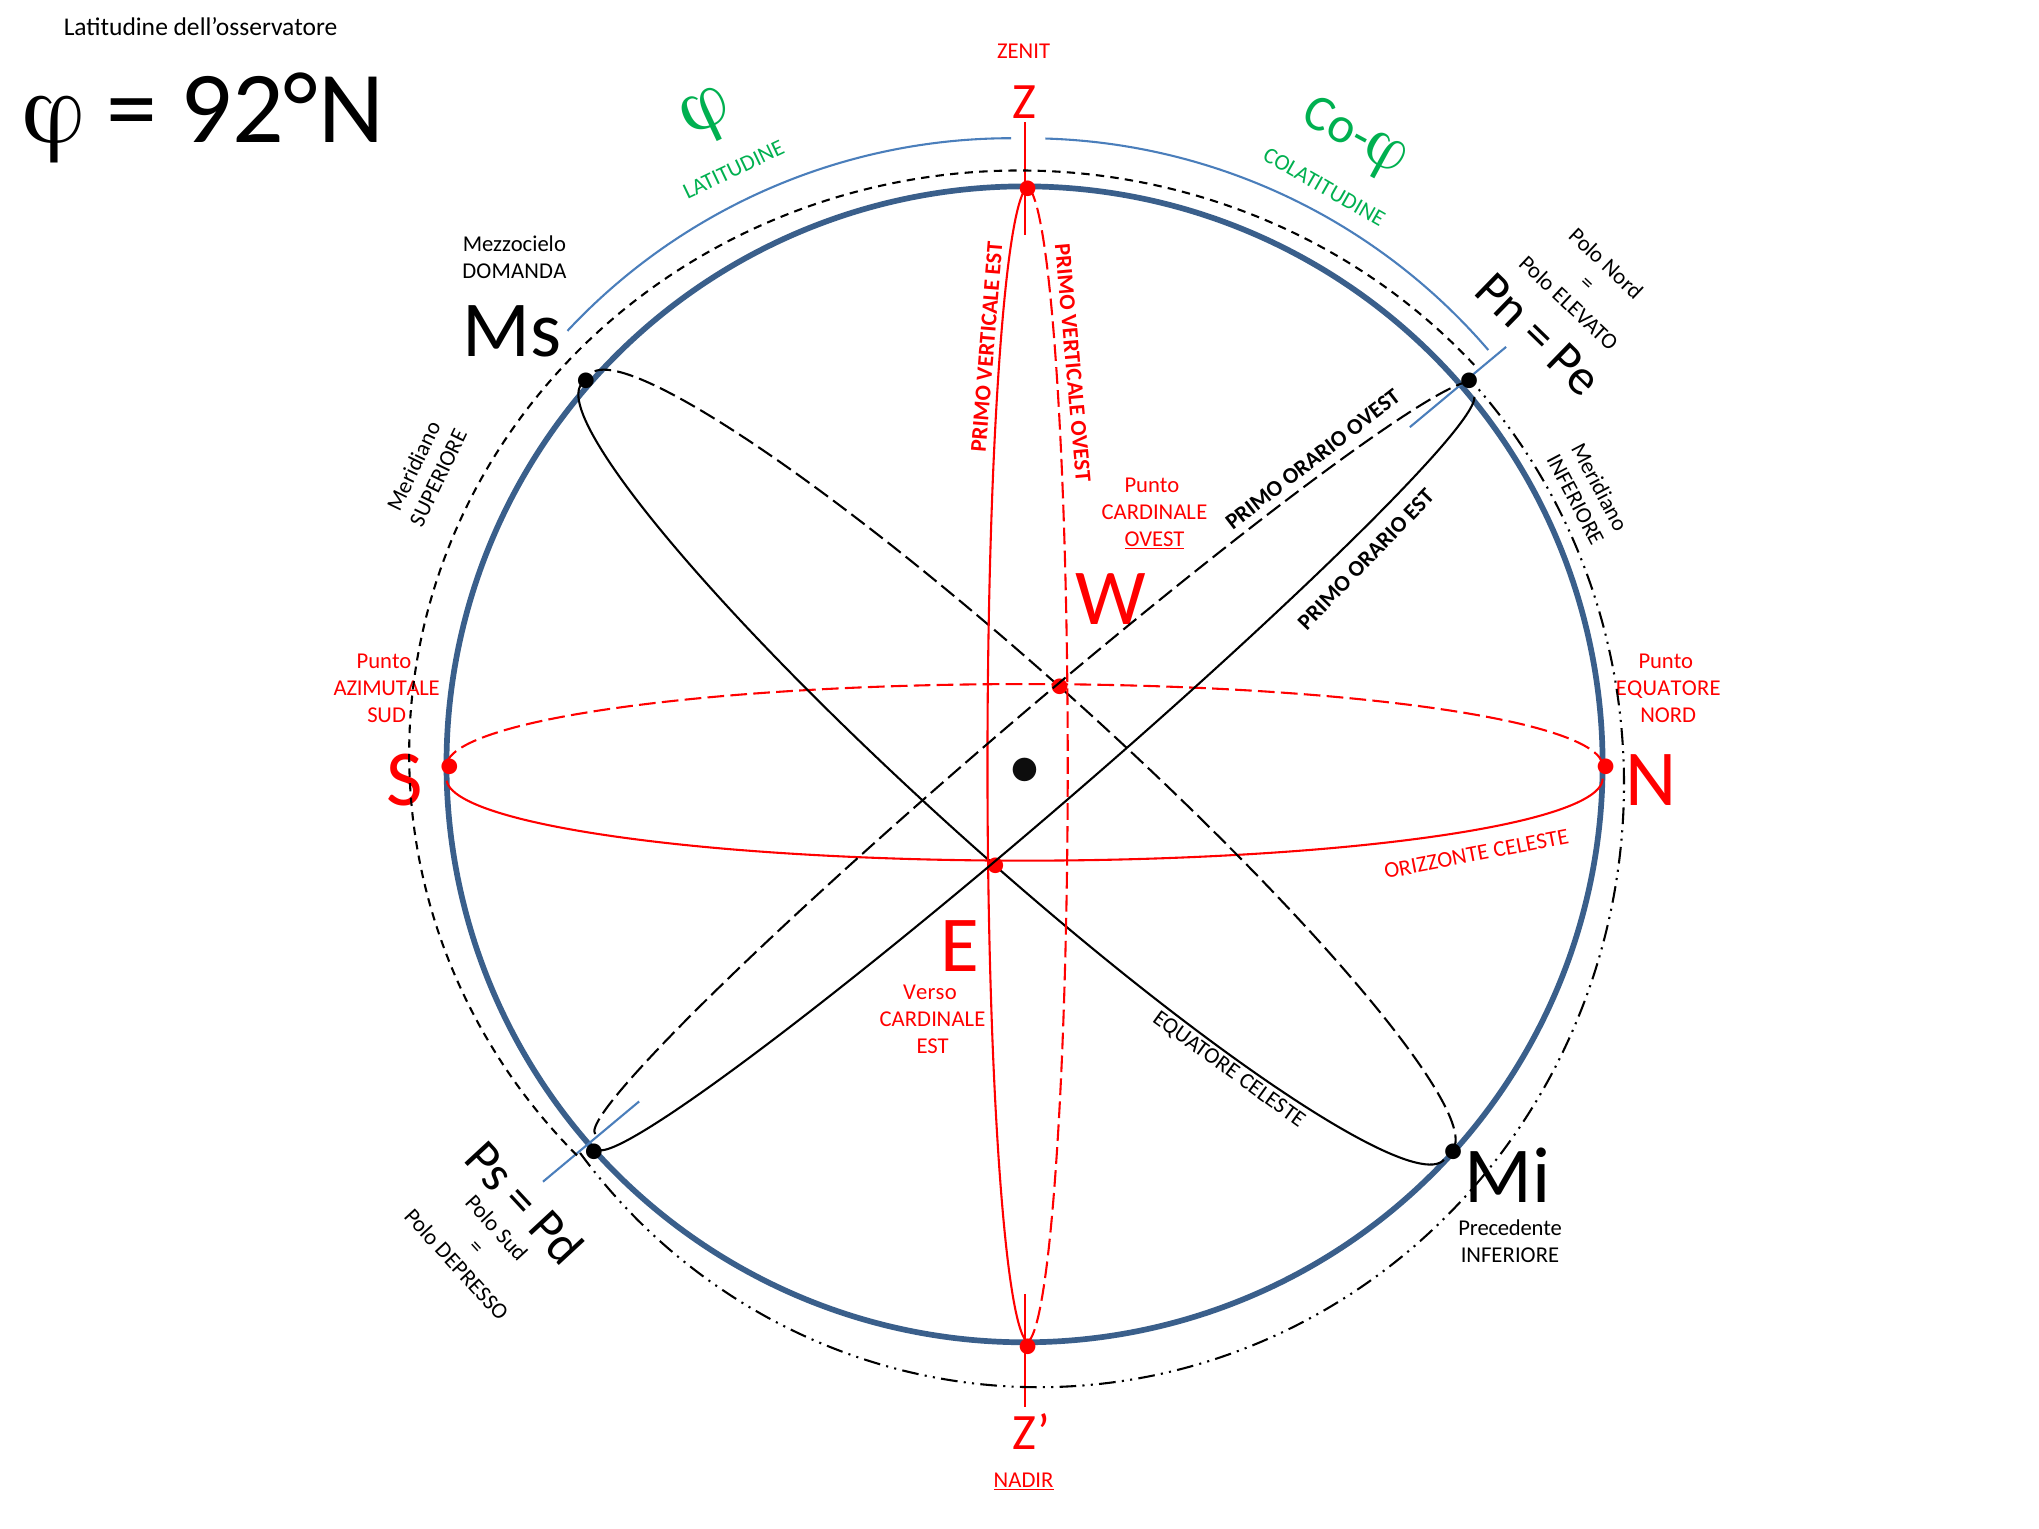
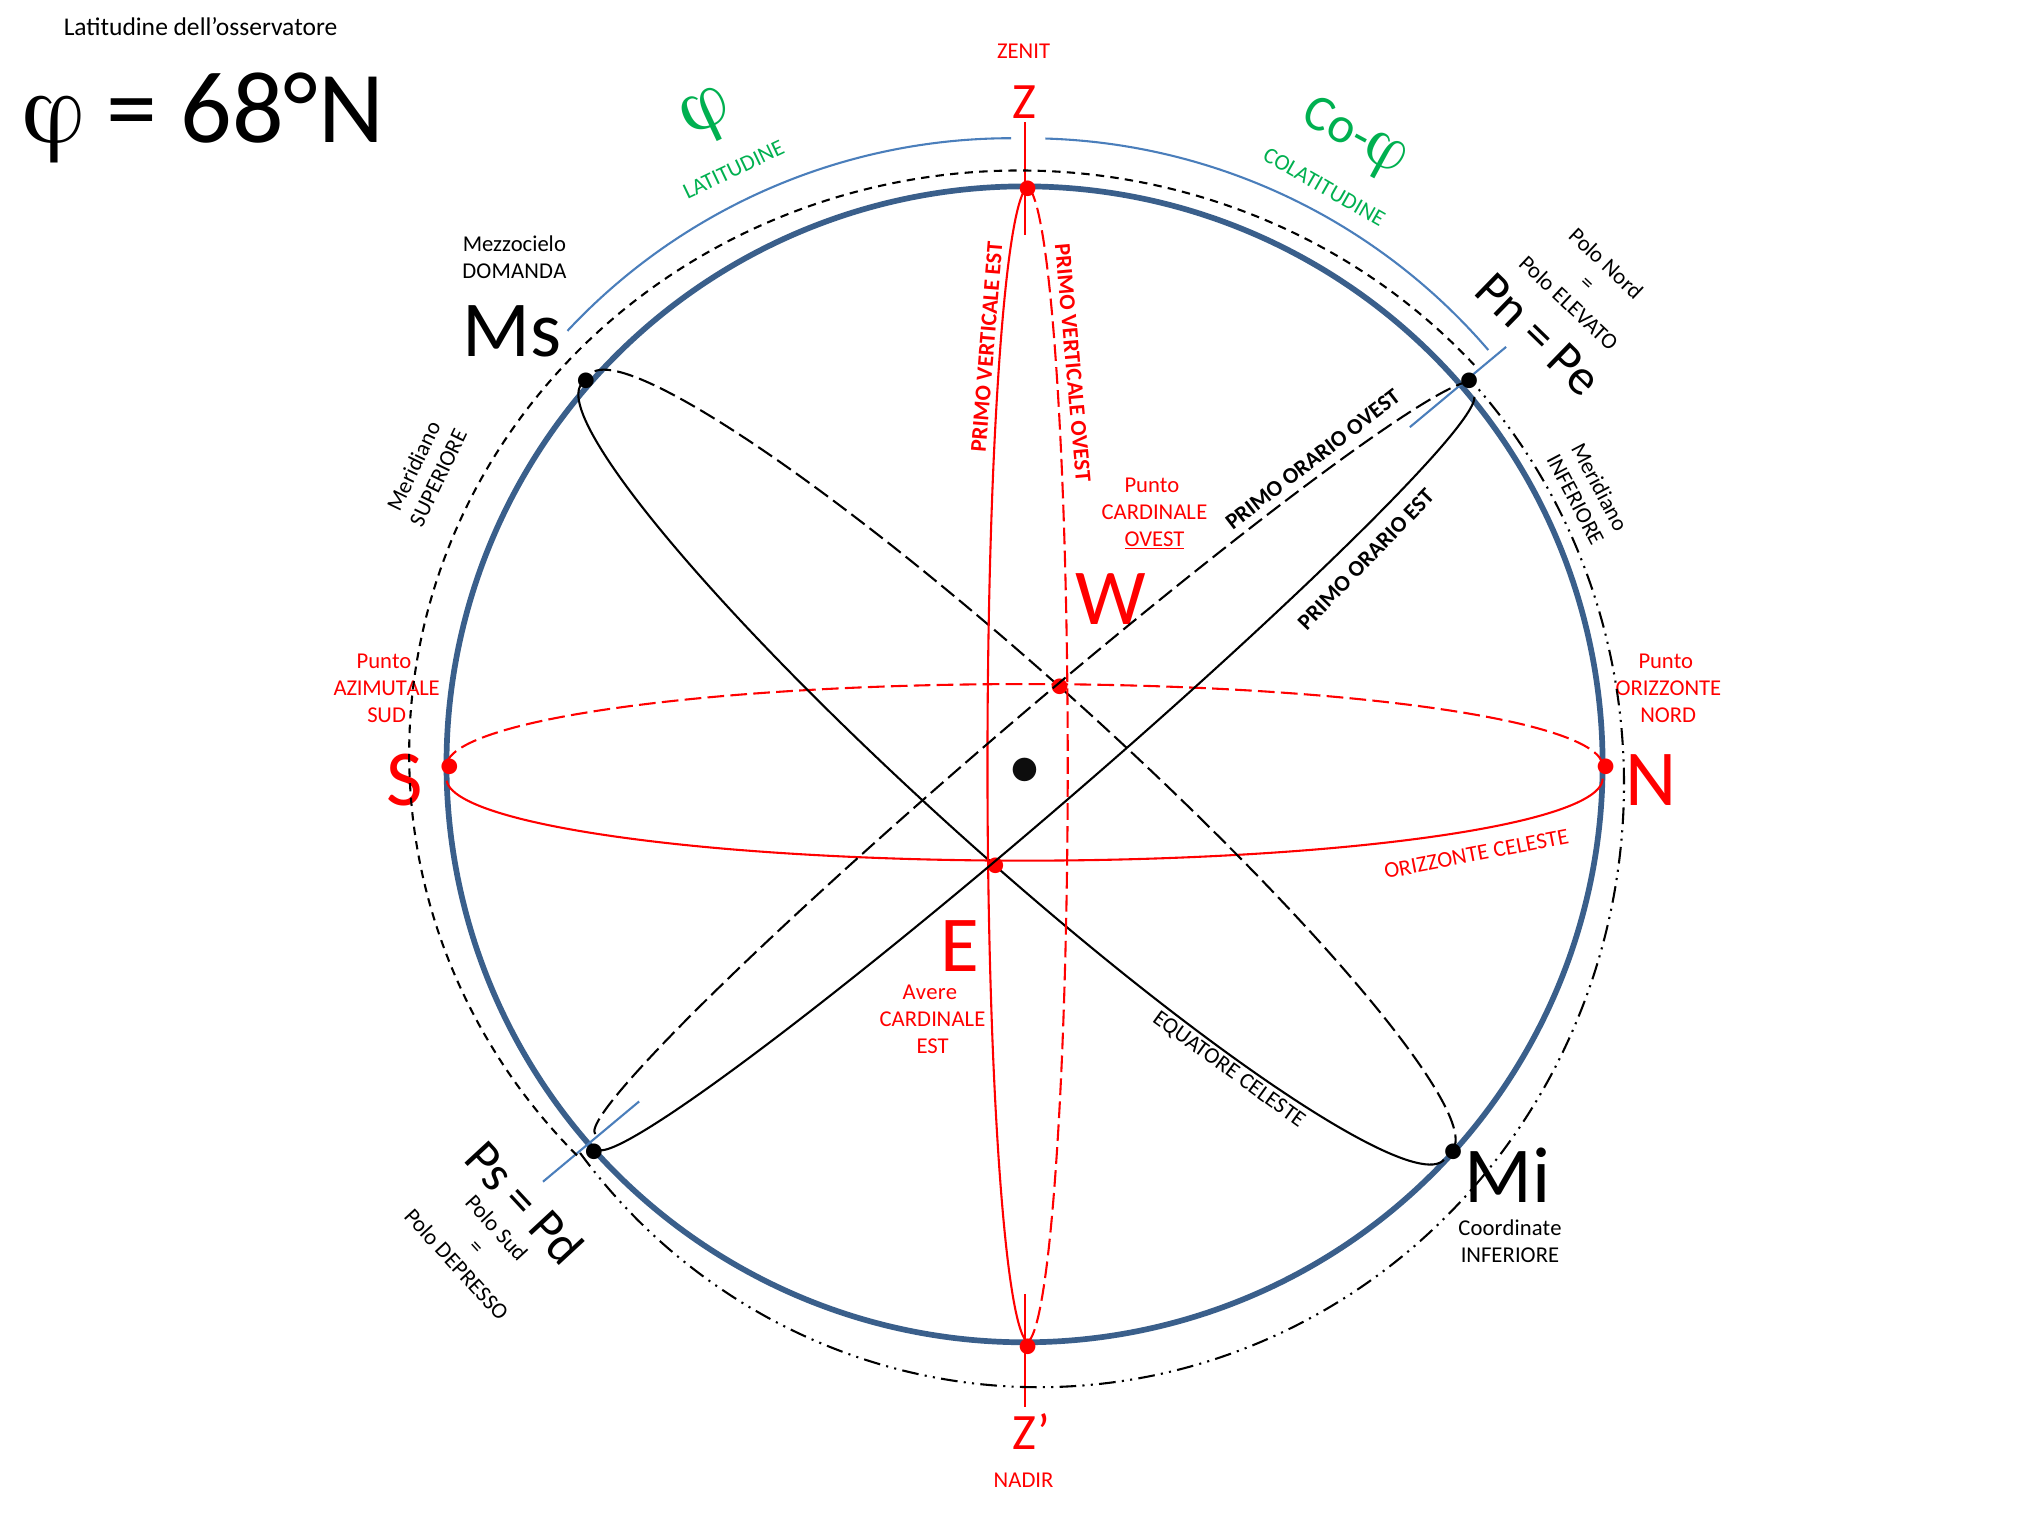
92°N: 92°N -> 68°N
EQUATORE at (1668, 688): EQUATORE -> ORIZZONTE
Verso: Verso -> Avere
Precedente: Precedente -> Coordinate
NADIR underline: present -> none
